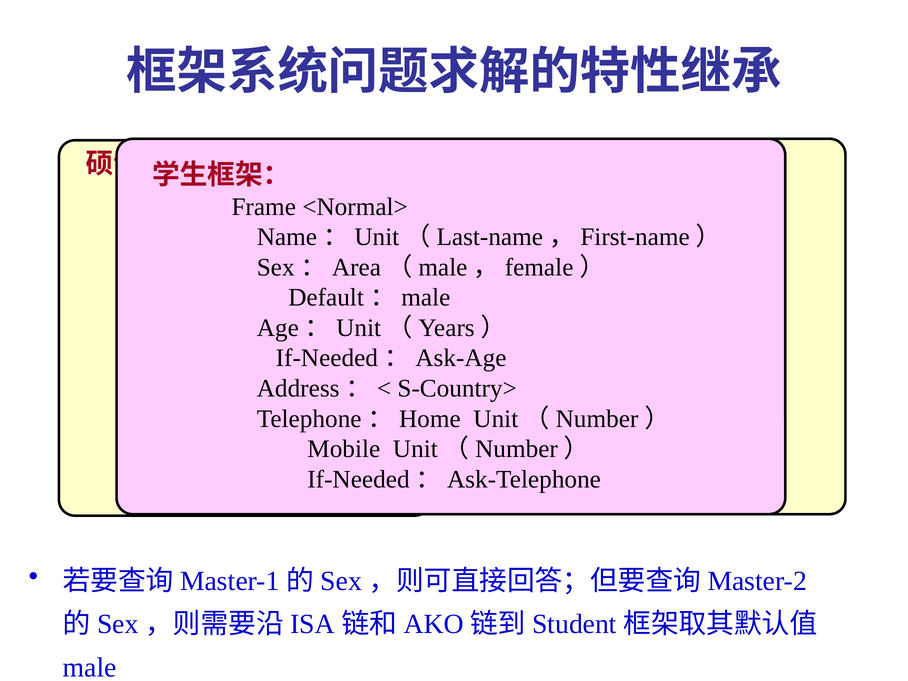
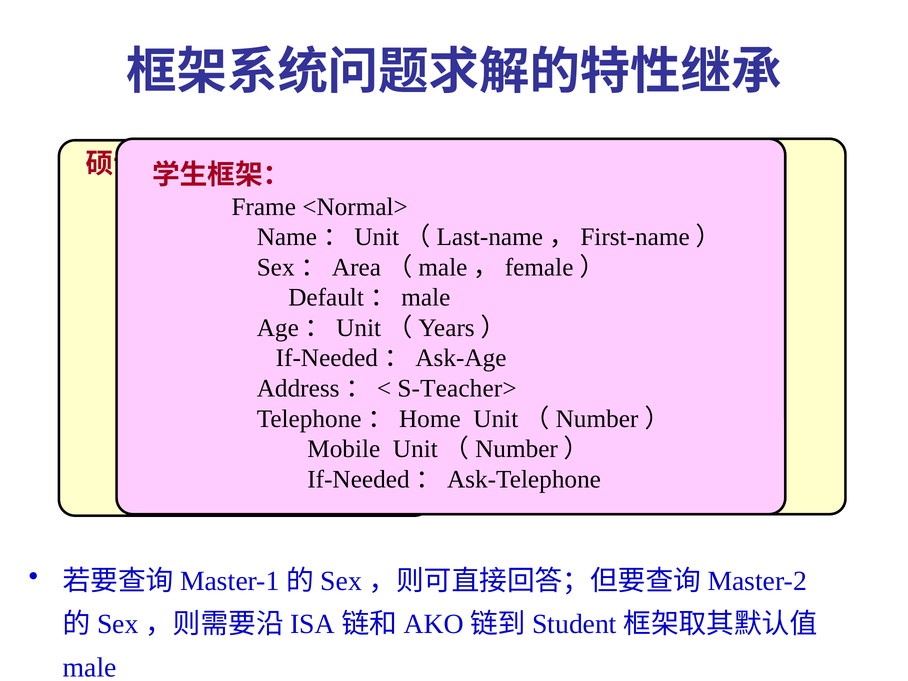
S-Country>: S-Country> -> S-Teacher>
